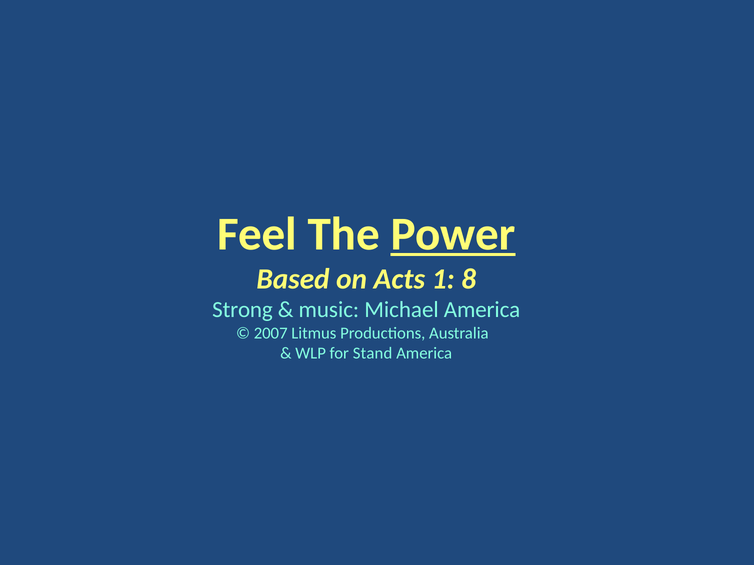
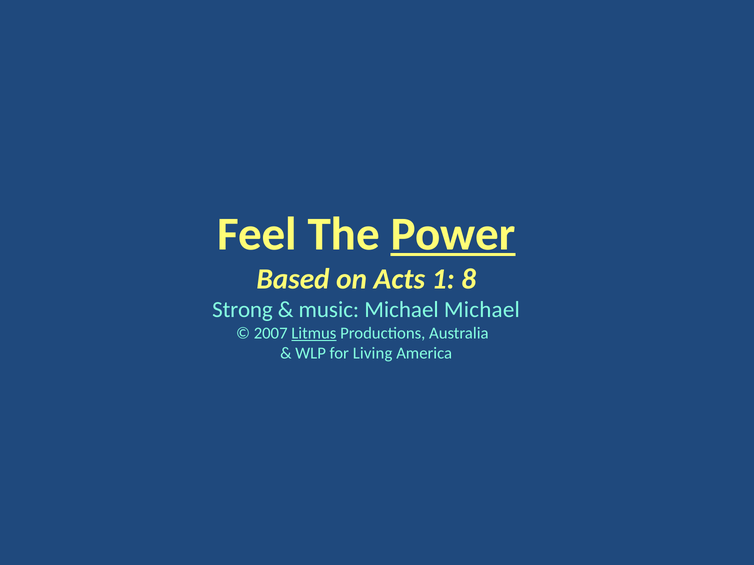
Michael America: America -> Michael
Litmus underline: none -> present
Stand: Stand -> Living
